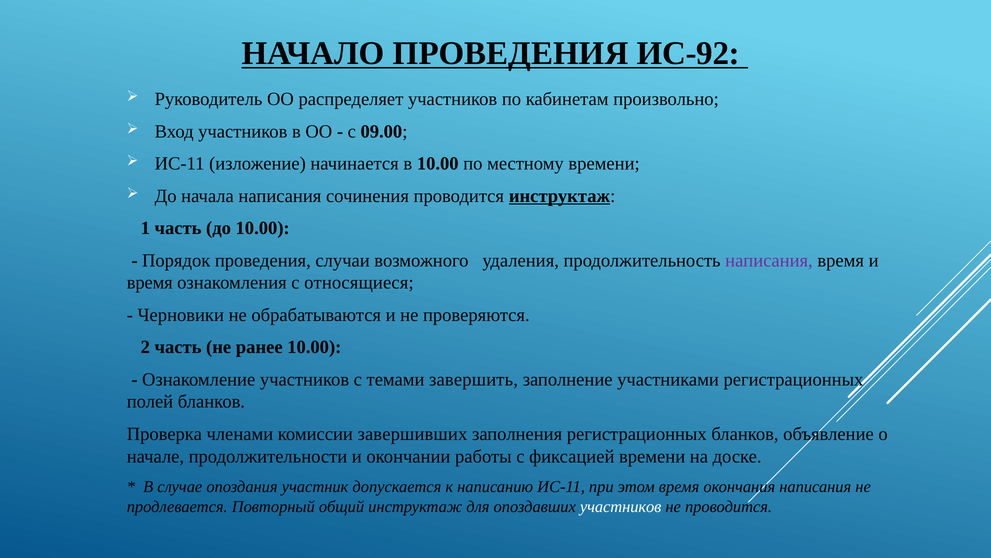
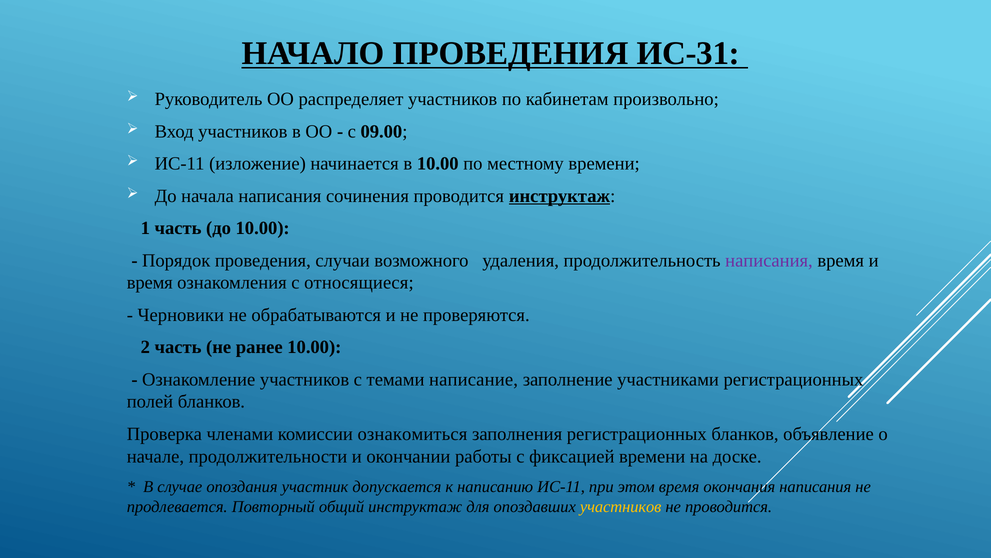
ИС-92: ИС-92 -> ИС-31
завершить: завершить -> написание
завершивших: завершивших -> ознакомиться
участников at (621, 506) colour: white -> yellow
